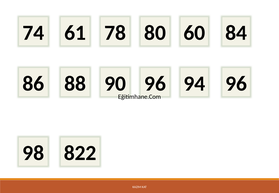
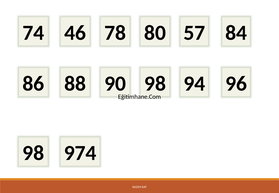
61: 61 -> 46
60: 60 -> 57
90 96: 96 -> 98
822: 822 -> 974
